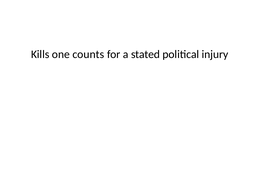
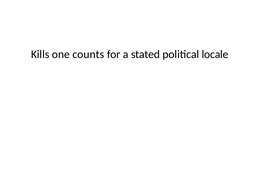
injury: injury -> locale
